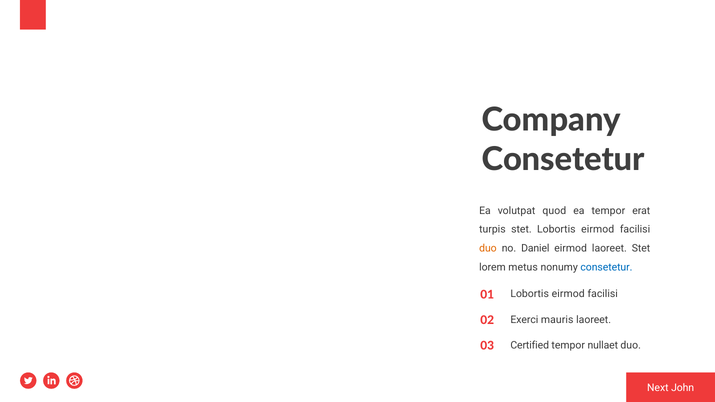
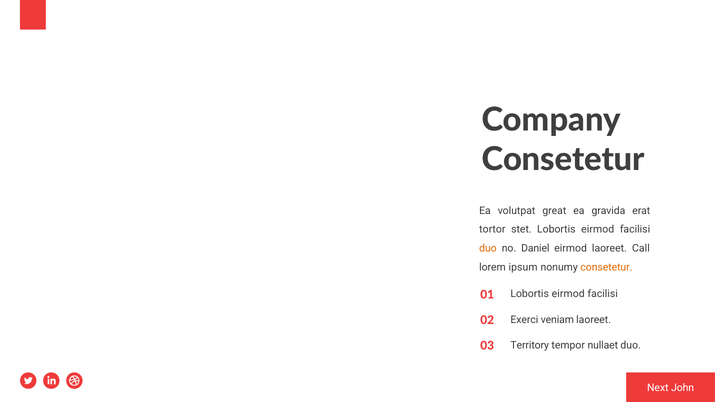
quod: quod -> great
ea tempor: tempor -> gravida
turpis: turpis -> tortor
laoreet Stet: Stet -> Call
metus: metus -> ipsum
consetetur at (606, 267) colour: blue -> orange
mauris: mauris -> veniam
Certified: Certified -> Territory
